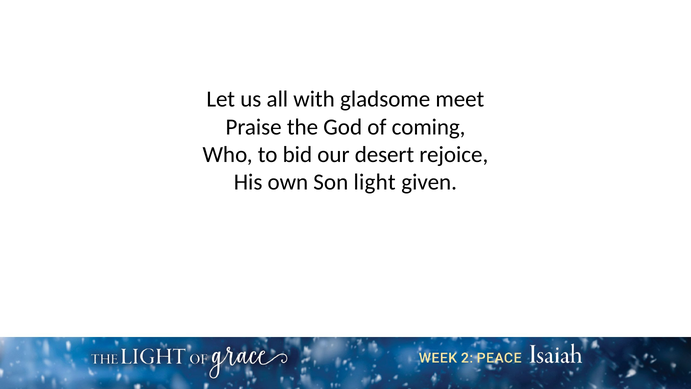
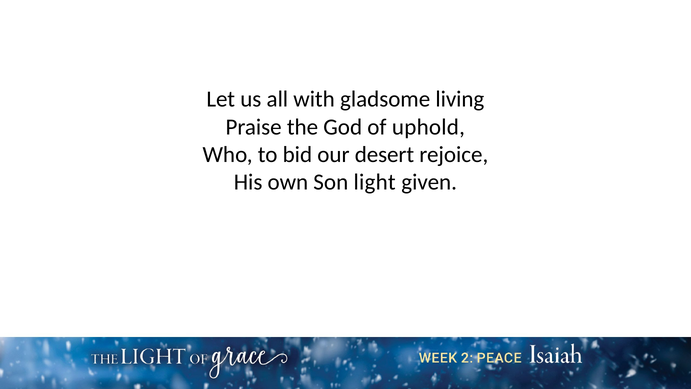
meet: meet -> living
coming: coming -> uphold
